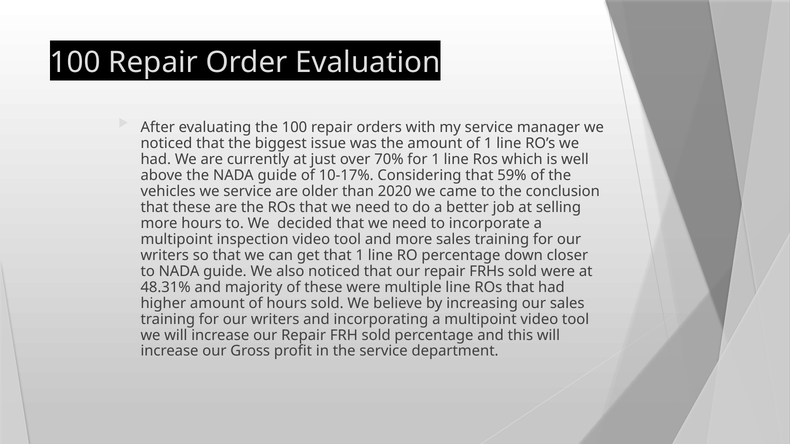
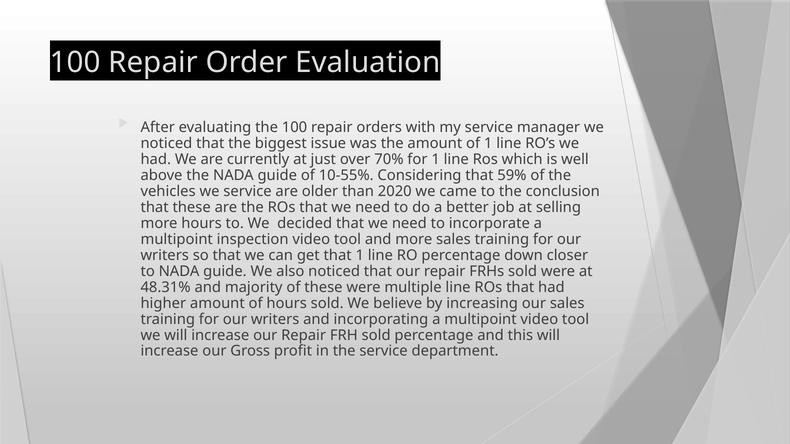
10-17%: 10-17% -> 10-55%
